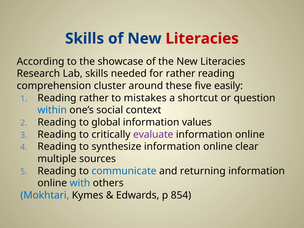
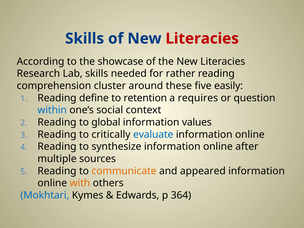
Reading rather: rather -> define
mistakes: mistakes -> retention
shortcut: shortcut -> requires
evaluate colour: purple -> blue
clear: clear -> after
communicate colour: blue -> orange
returning: returning -> appeared
with colour: blue -> orange
854: 854 -> 364
